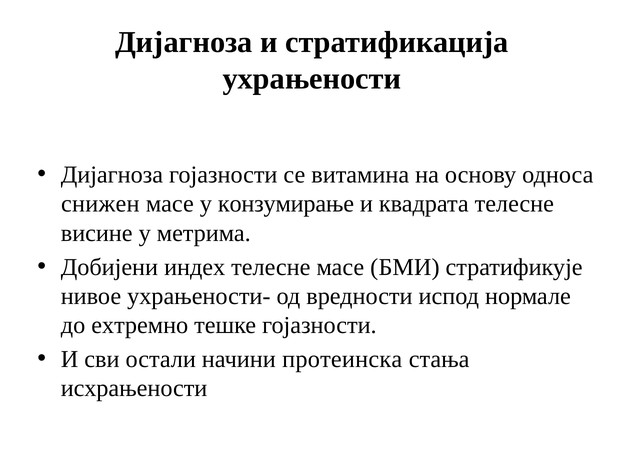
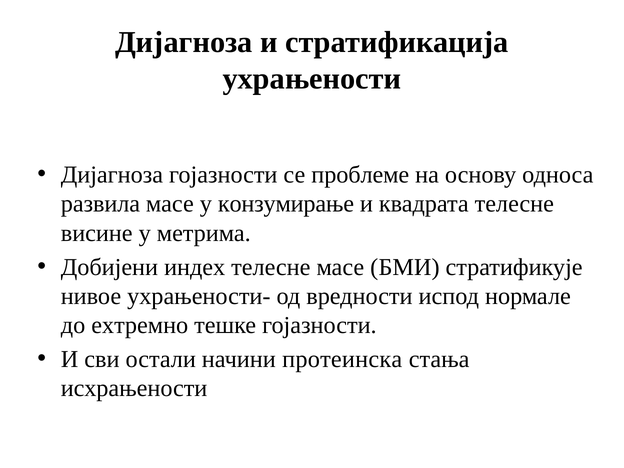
витамина: витамина -> проблеме
снижен: снижен -> развила
